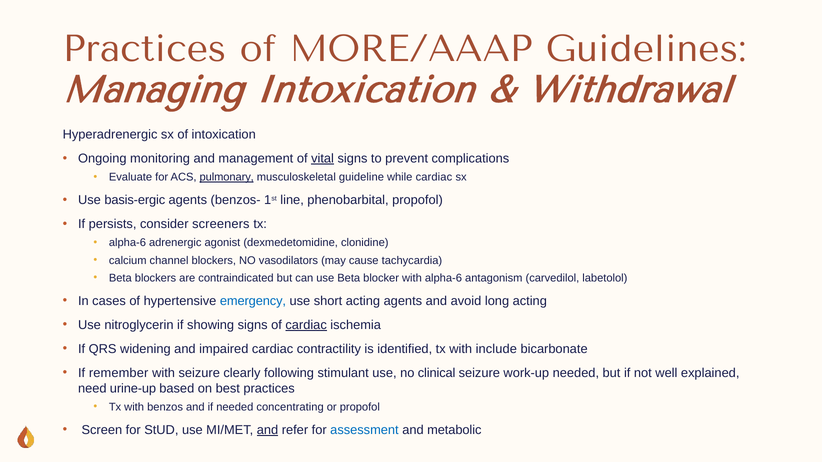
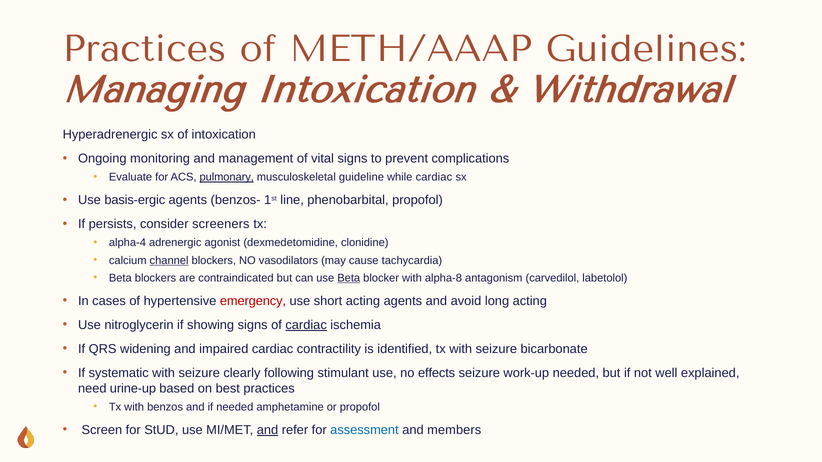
MORE/AAAP: MORE/AAAP -> METH/AAAP
vital underline: present -> none
alpha-6 at (127, 243): alpha-6 -> alpha-4
channel underline: none -> present
Beta at (349, 278) underline: none -> present
with alpha-6: alpha-6 -> alpha-8
emergency colour: blue -> red
tx with include: include -> seizure
remember: remember -> systematic
clinical: clinical -> effects
concentrating: concentrating -> amphetamine
metabolic: metabolic -> members
